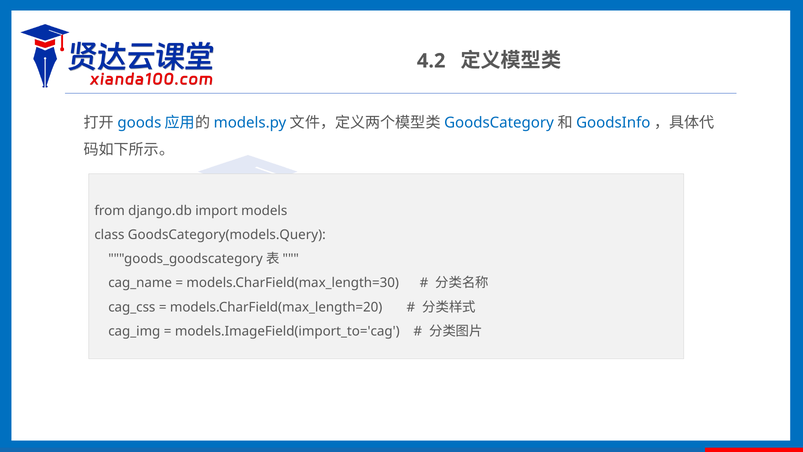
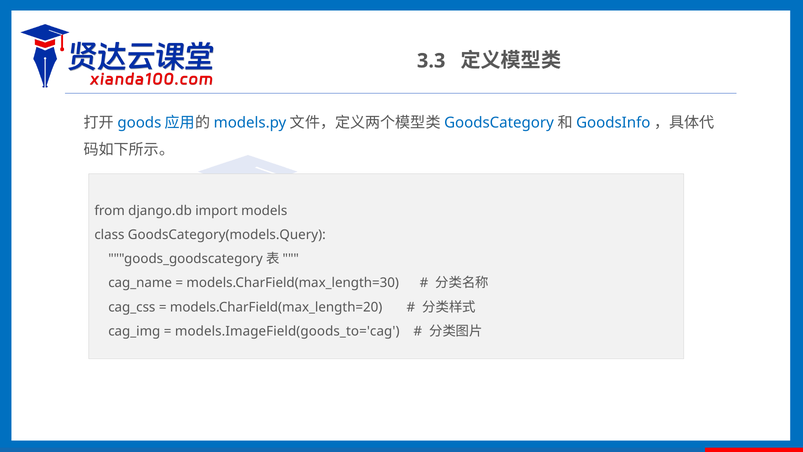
4.2: 4.2 -> 3.3
models.ImageField(import_to='cag: models.ImageField(import_to='cag -> models.ImageField(goods_to='cag
